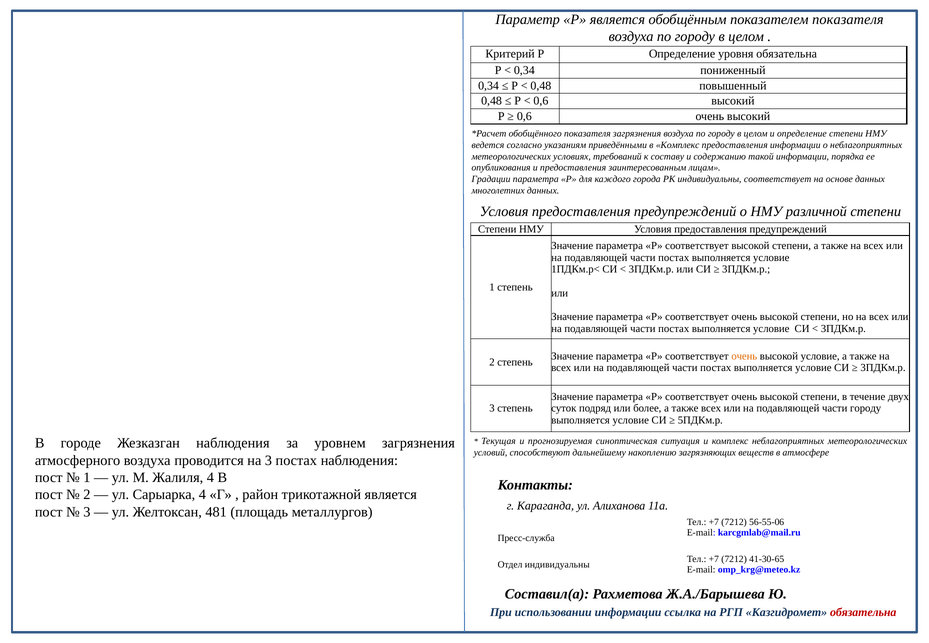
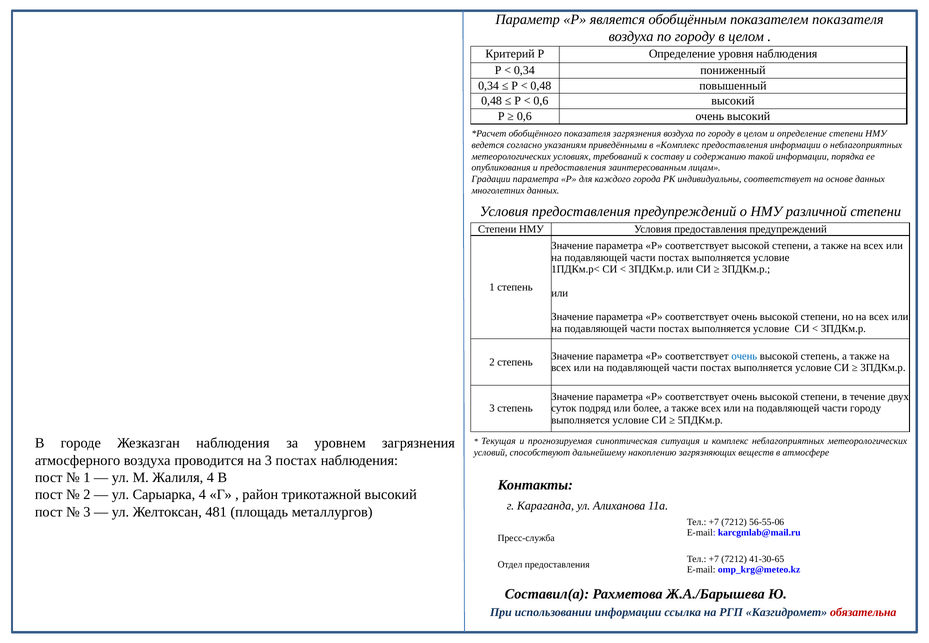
уровня обязательна: обязательна -> наблюдения
очень at (744, 356) colour: orange -> blue
высокой условие: условие -> степень
трикотажной является: является -> высокий
Отдел индивидуальны: индивидуальны -> предоставления
